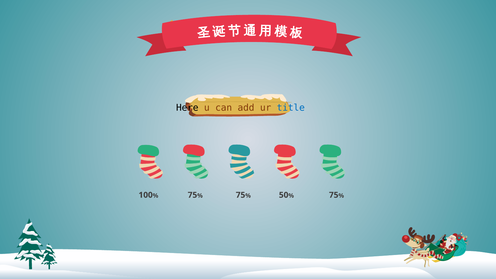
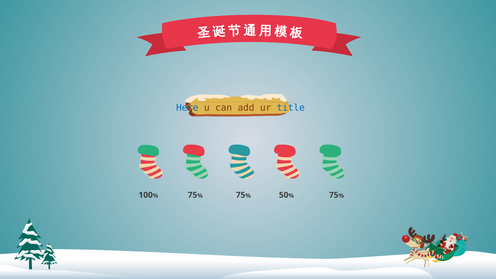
Here colour: black -> blue
